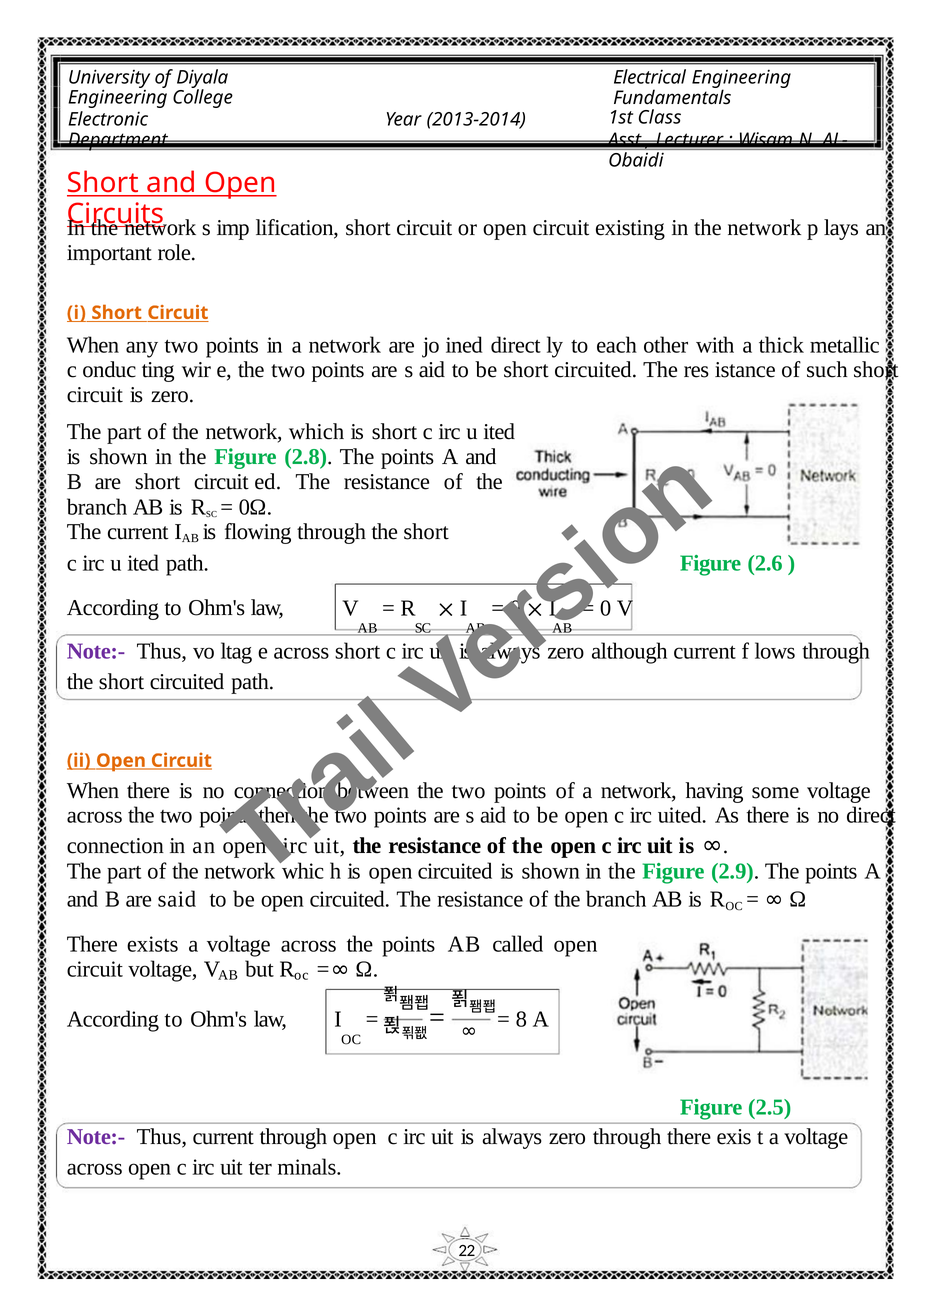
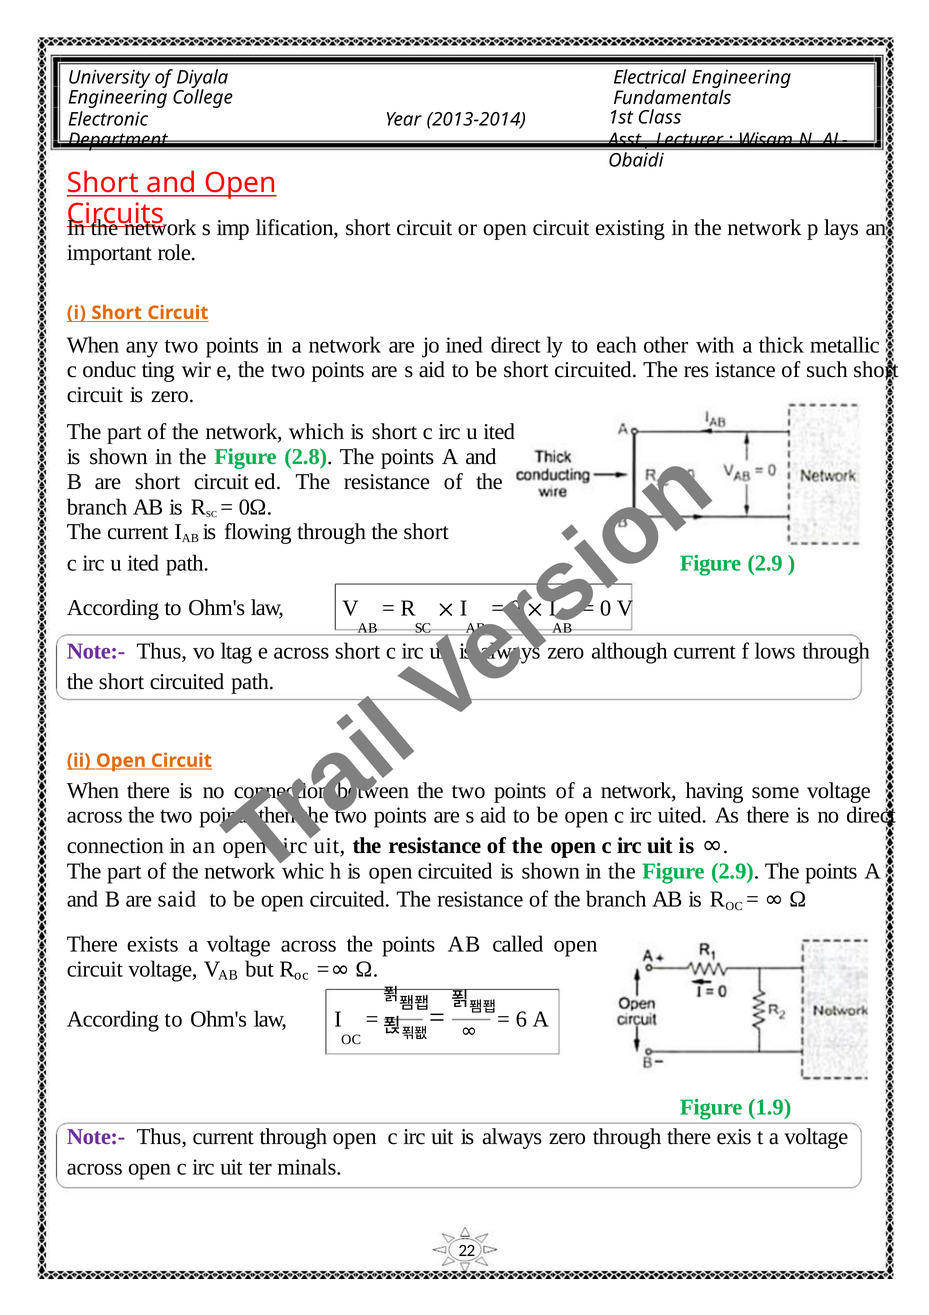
path Figure 2.6: 2.6 -> 2.9
8: 8 -> 6
2.5: 2.5 -> 1.9
